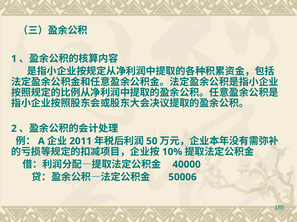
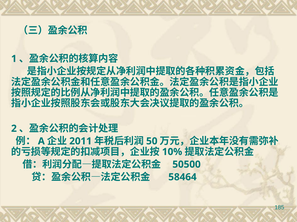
40000: 40000 -> 50500
50006: 50006 -> 58464
